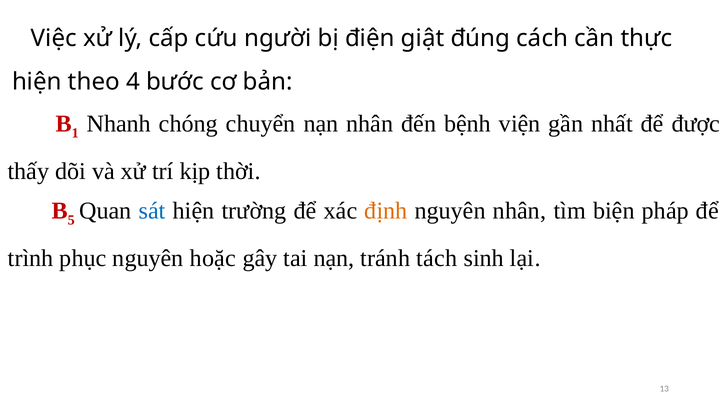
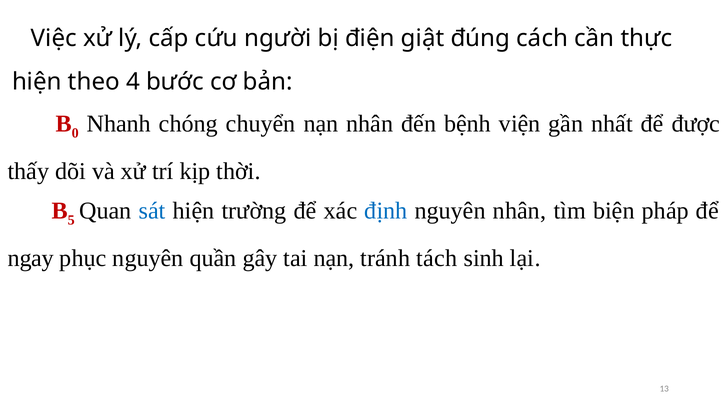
1: 1 -> 0
định colour: orange -> blue
trình: trình -> ngay
hoặc: hoặc -> quần
